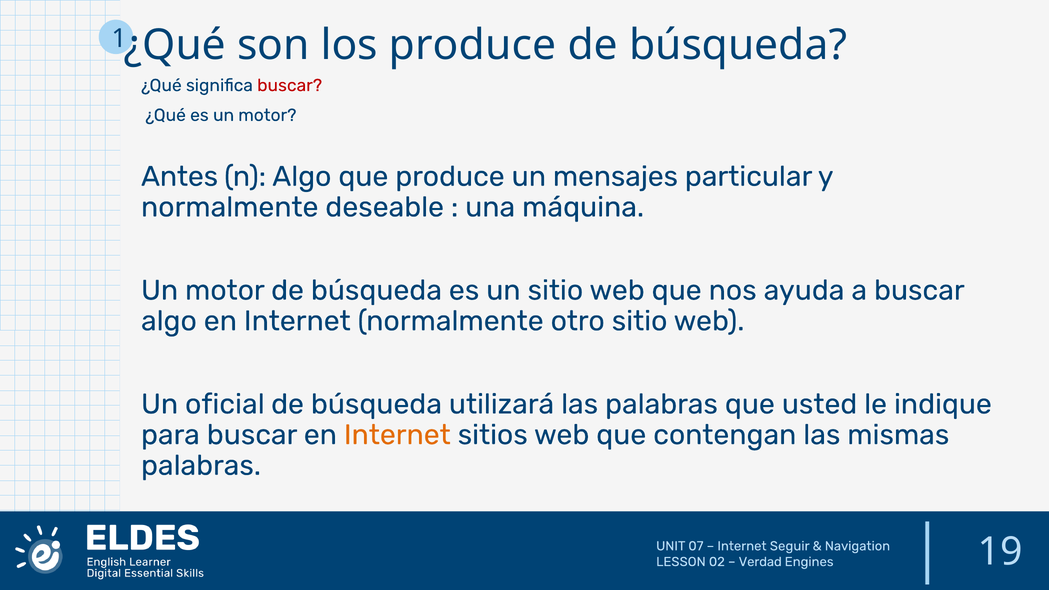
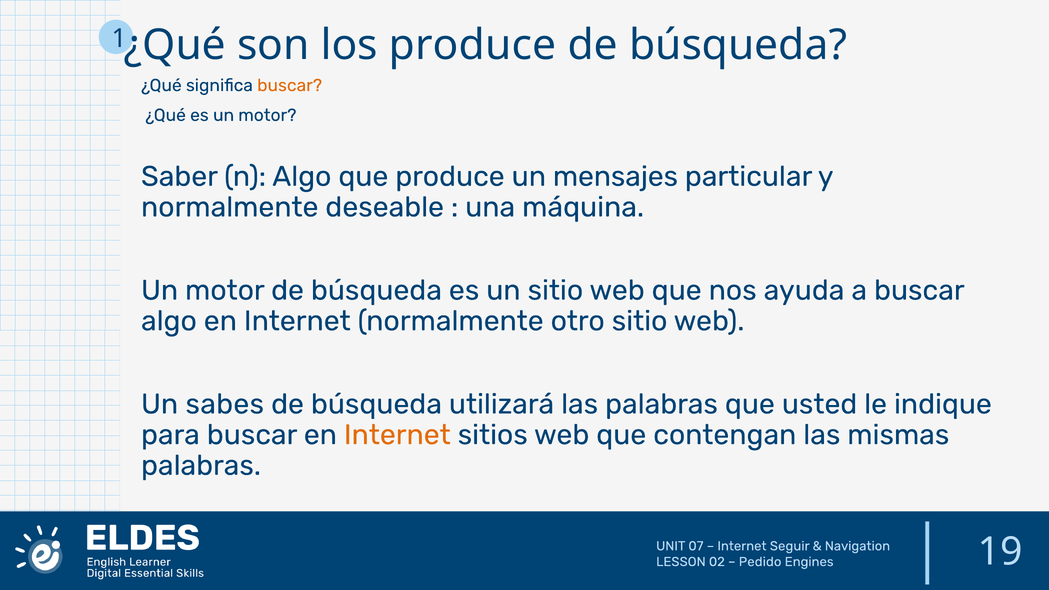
buscar at (290, 85) colour: red -> orange
Antes: Antes -> Saber
oficial: oficial -> sabes
Verdad: Verdad -> Pedido
